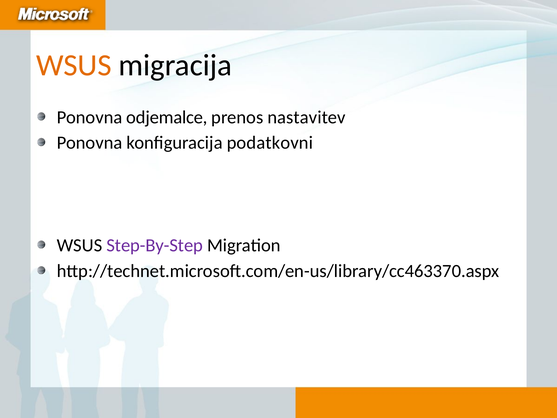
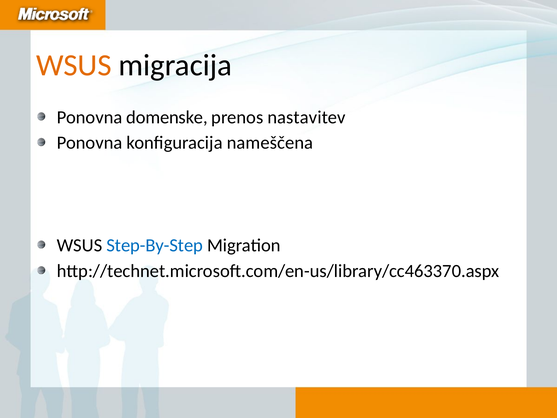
odjemalce: odjemalce -> domenske
podatkovni: podatkovni -> nameščena
Step-By-Step colour: purple -> blue
